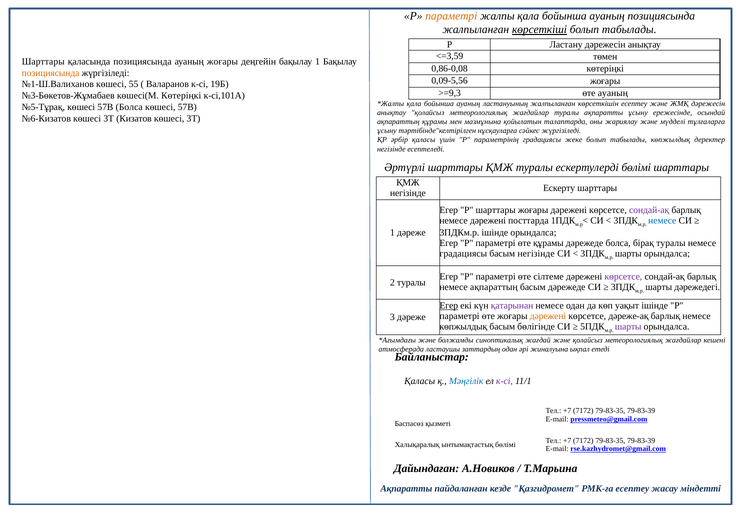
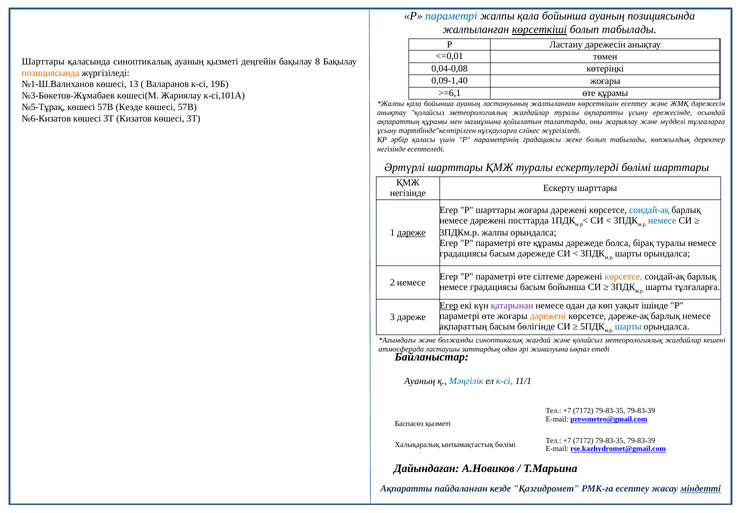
параметрі at (451, 16) colour: orange -> blue
<=3,59: <=3,59 -> <=0,01
қаласында позициясында: позициясында -> синоптикалық
ауаның жоғары: жоғары -> қызметі
бақылау 1: 1 -> 8
0,86-0,08: 0,86-0,08 -> 0,04-0,08
0,09-5,56: 0,09-5,56 -> 0,09-1,40
55: 55 -> 13
>=9,3: >=9,3 -> >=6,1
ауаның at (613, 93): ауаның -> құрамы
көшесі(М Көтеріңкі: Көтеріңкі -> Жариялау
57В Болса: Болса -> Кезде
сондай-ақ at (649, 210) colour: purple -> blue
дәреже at (411, 233) underline: none -> present
3ПДКм.р ішінде: ішінде -> жалпы
басым негізінде: негізінде -> дәрежеде
көрсетсе at (623, 277) colour: purple -> orange
2 туралы: туралы -> немесе
ақпараттың at (494, 287): ақпараттың -> градациясы
басым дәрежеде: дәрежеде -> бойынша
шарты дәрежедегі: дәрежедегі -> тұлғаларға
көпжылдық at (463, 327): көпжылдық -> ақпараттың
шарты at (628, 327) colour: purple -> blue
Қаласы at (420, 381): Қаласы -> Ауаның
к-сі at (504, 381) colour: purple -> blue
міндетті underline: none -> present
